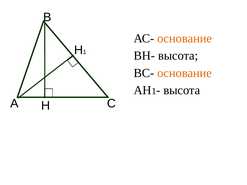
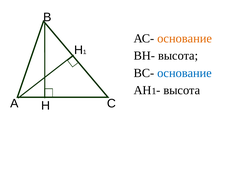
основание at (185, 73) colour: orange -> blue
